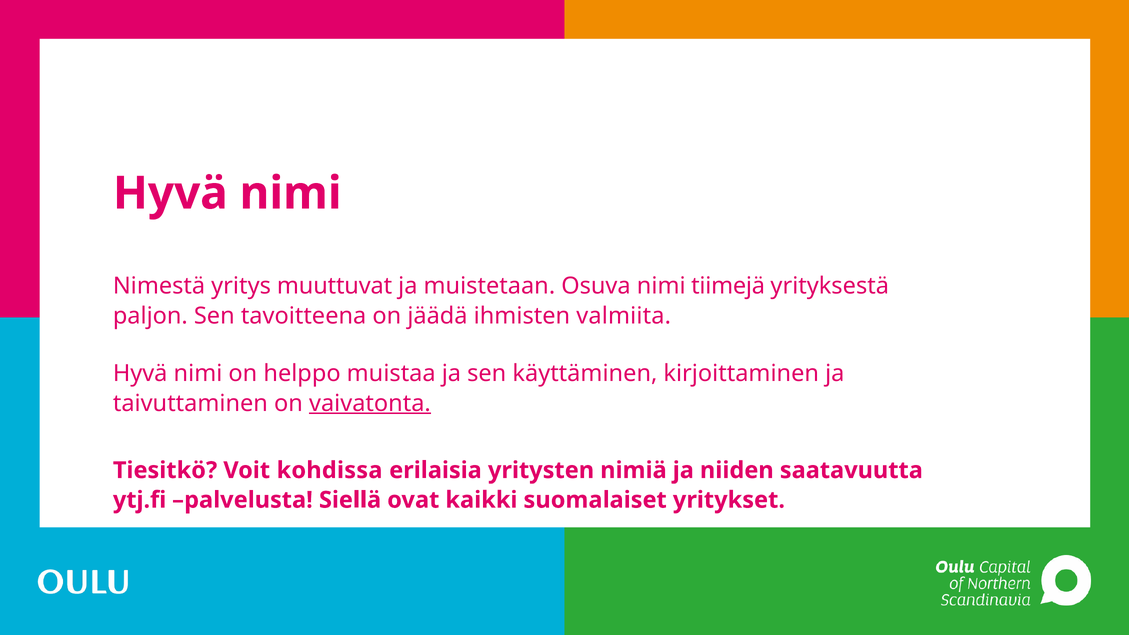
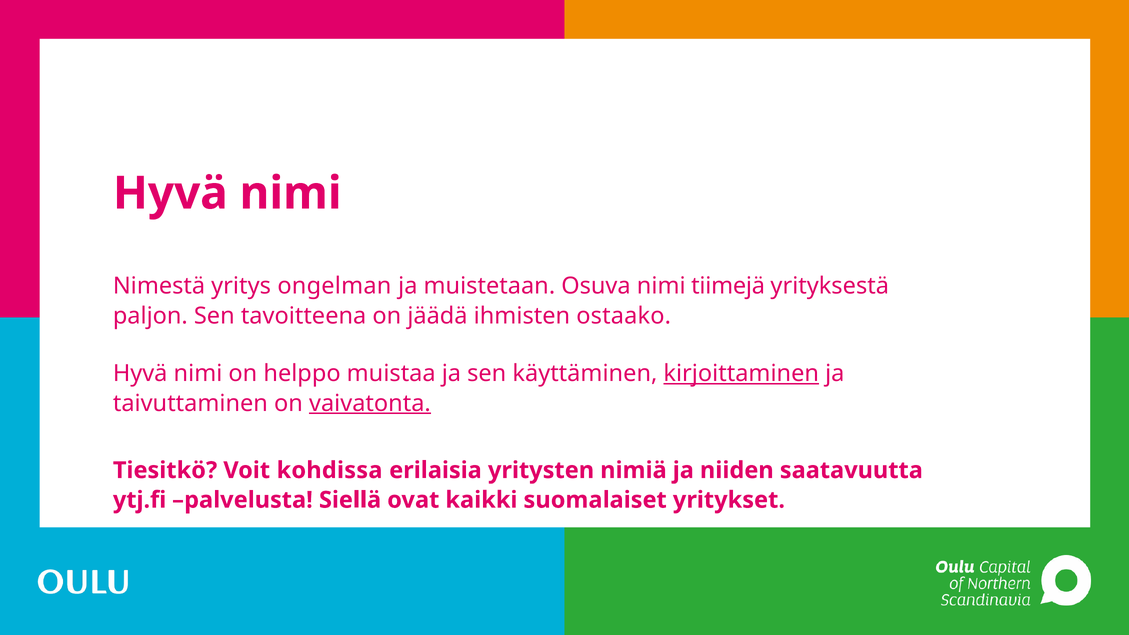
muuttuvat: muuttuvat -> ongelman
valmiita: valmiita -> ostaako
kirjoittaminen underline: none -> present
